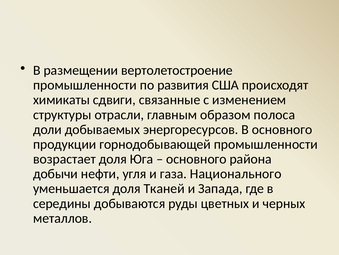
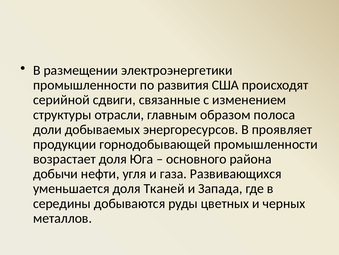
вертолетостроение: вертолетостроение -> электроэнергетики
химикаты: химикаты -> серийной
В основного: основного -> проявляет
Национального: Национального -> Развивающихся
